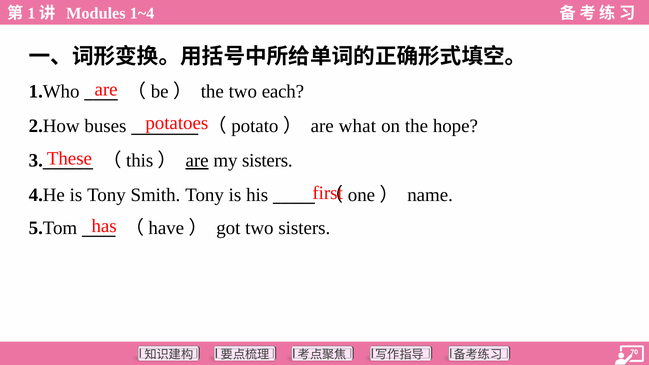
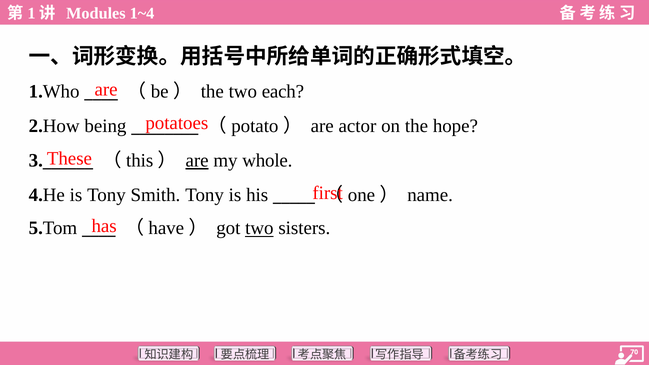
buses: buses -> being
what: what -> actor
my sisters: sisters -> whole
two at (259, 228) underline: none -> present
